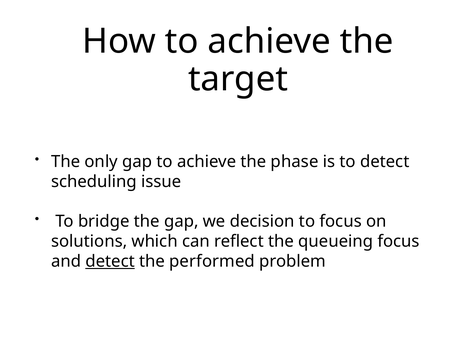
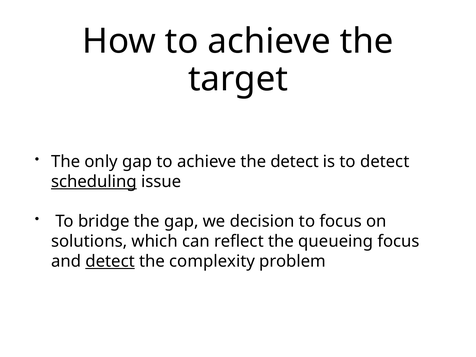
the phase: phase -> detect
scheduling underline: none -> present
performed: performed -> complexity
